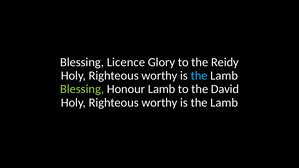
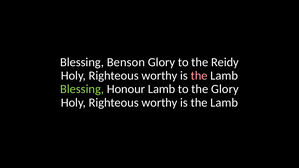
Licence: Licence -> Benson
the at (199, 76) colour: light blue -> pink
the David: David -> Glory
